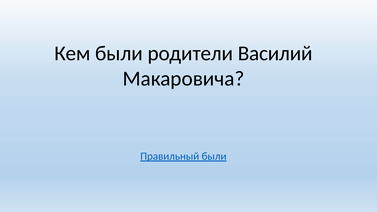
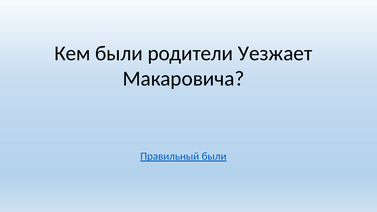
Василий: Василий -> Уезжает
